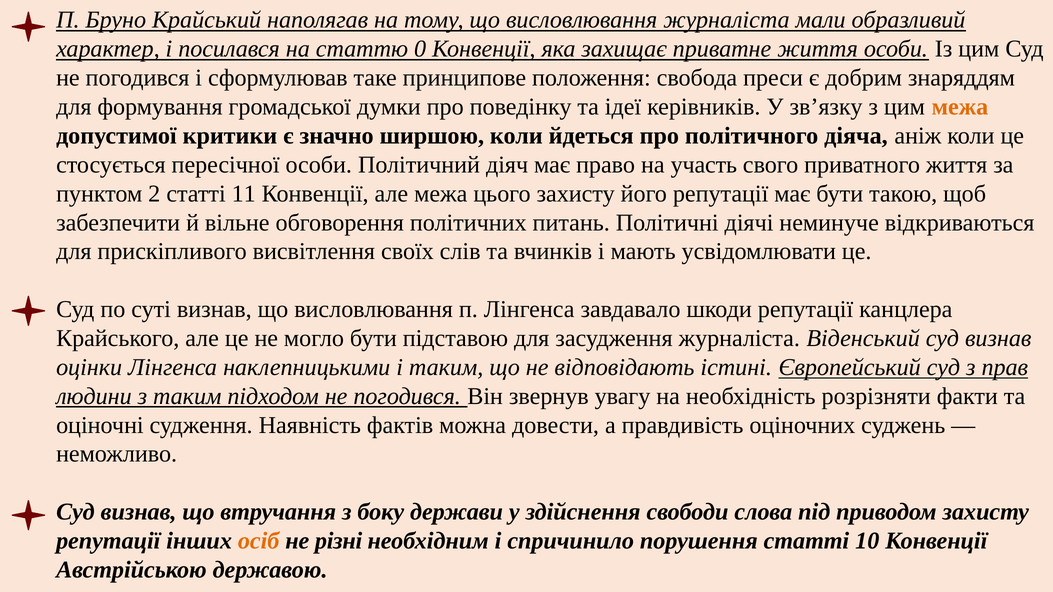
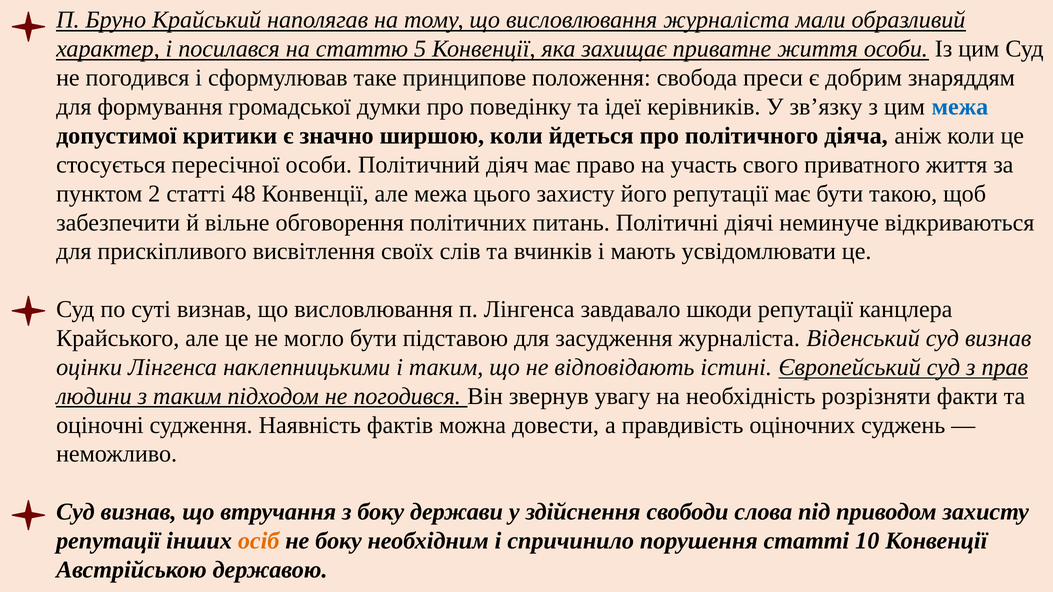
0: 0 -> 5
межа at (960, 107) colour: orange -> blue
11: 11 -> 48
не різні: різні -> боку
